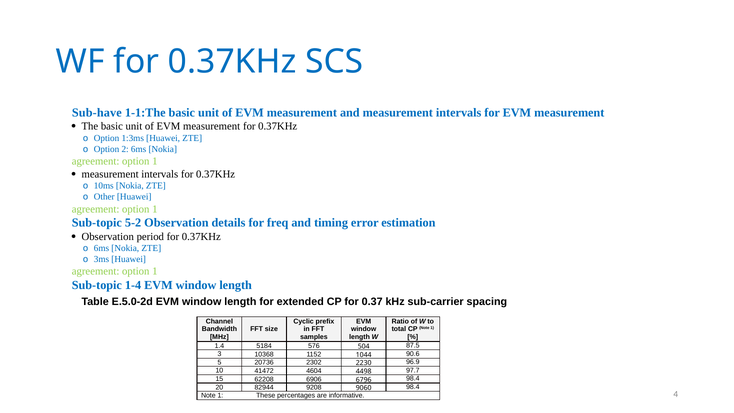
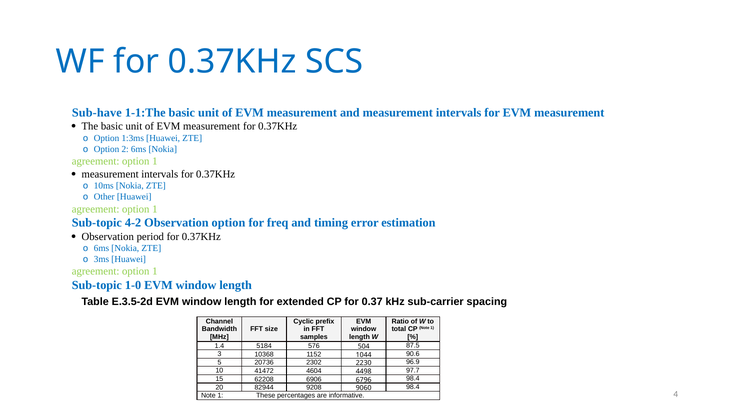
5-2: 5-2 -> 4-2
Observation details: details -> option
1-4: 1-4 -> 1-0
E.5.0-2d: E.5.0-2d -> E.3.5-2d
